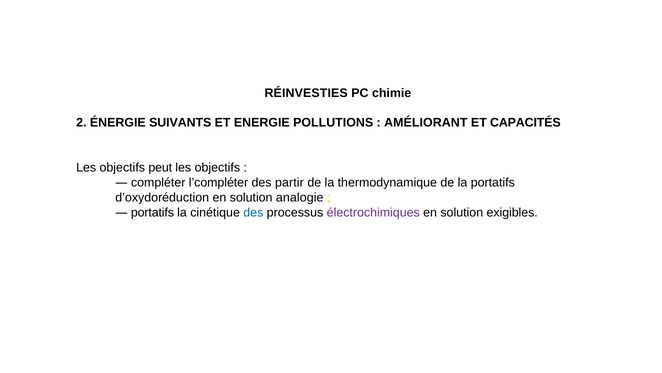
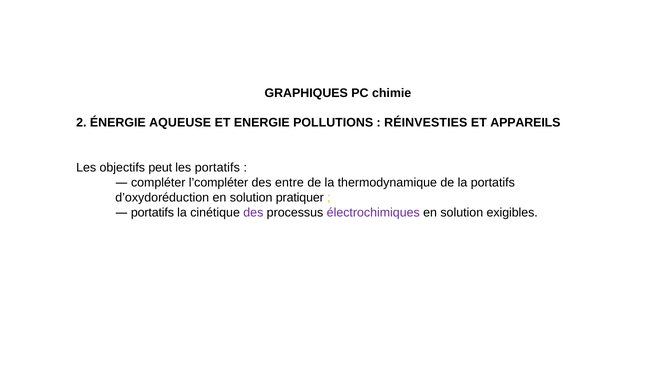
RÉINVESTIES: RÉINVESTIES -> GRAPHIQUES
SUIVANTS: SUIVANTS -> AQUEUSE
AMÉLIORANT: AMÉLIORANT -> RÉINVESTIES
CAPACITÉS: CAPACITÉS -> APPAREILS
objectifs at (217, 167): objectifs -> portatifs
partir: partir -> entre
analogie: analogie -> pratiquer
des at (253, 212) colour: blue -> purple
